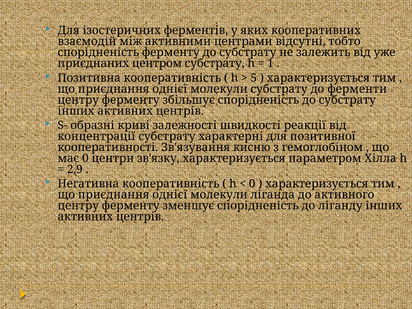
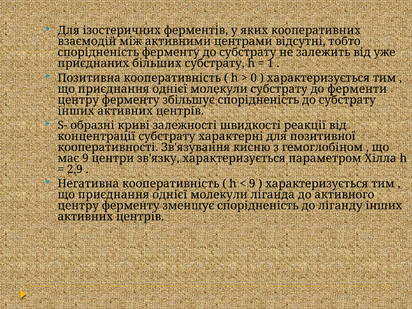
центром: центром -> більших
5: 5 -> 0
має 0: 0 -> 9
0 at (252, 184): 0 -> 9
